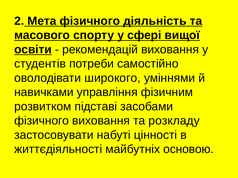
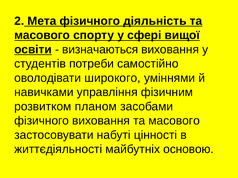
рекомендацій: рекомендацій -> визначаються
підставі: підставі -> планом
виховання та розкладу: розкладу -> масового
